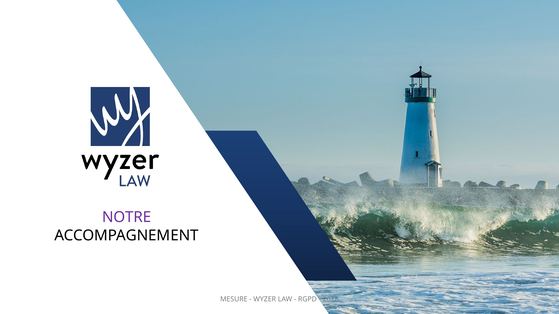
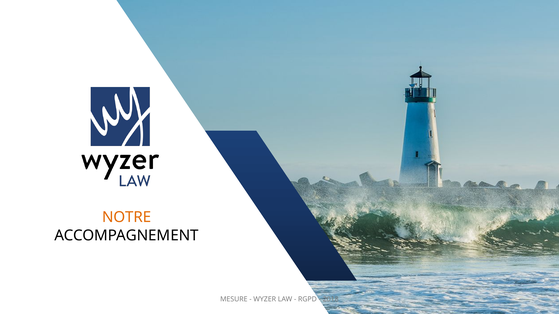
NOTRE colour: purple -> orange
